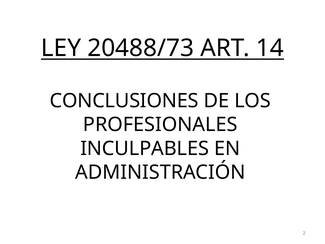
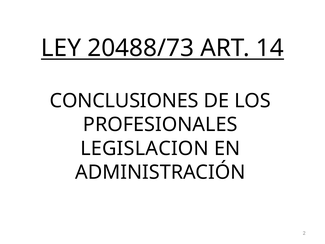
INCULPABLES: INCULPABLES -> LEGISLACION
